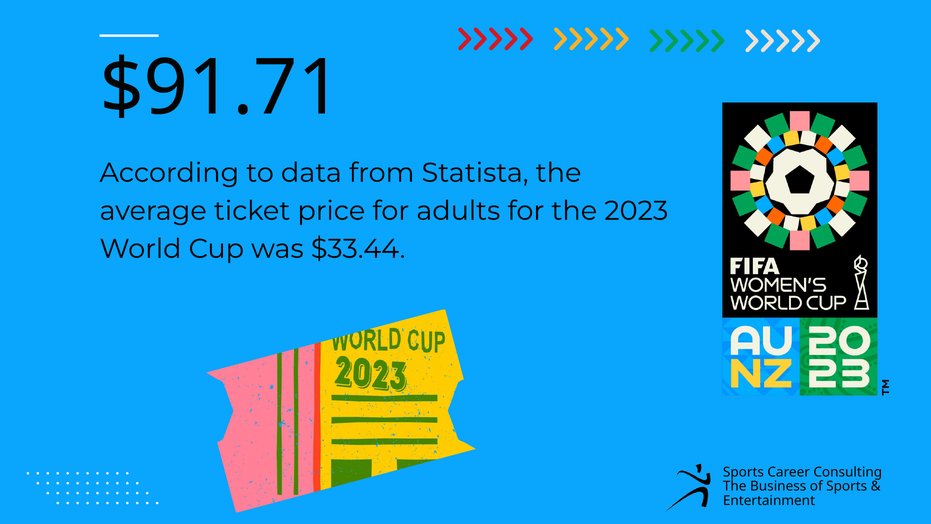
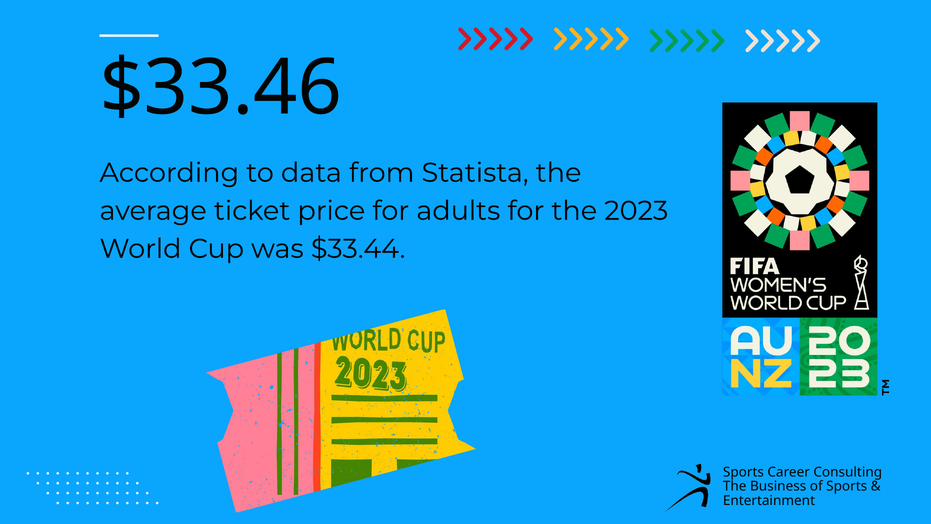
$91.71: $91.71 -> $33.46
